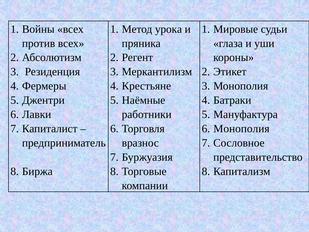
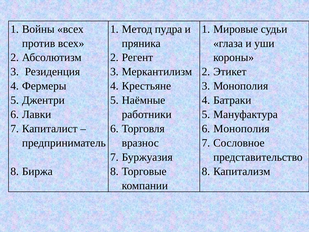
урока: урока -> пудра
